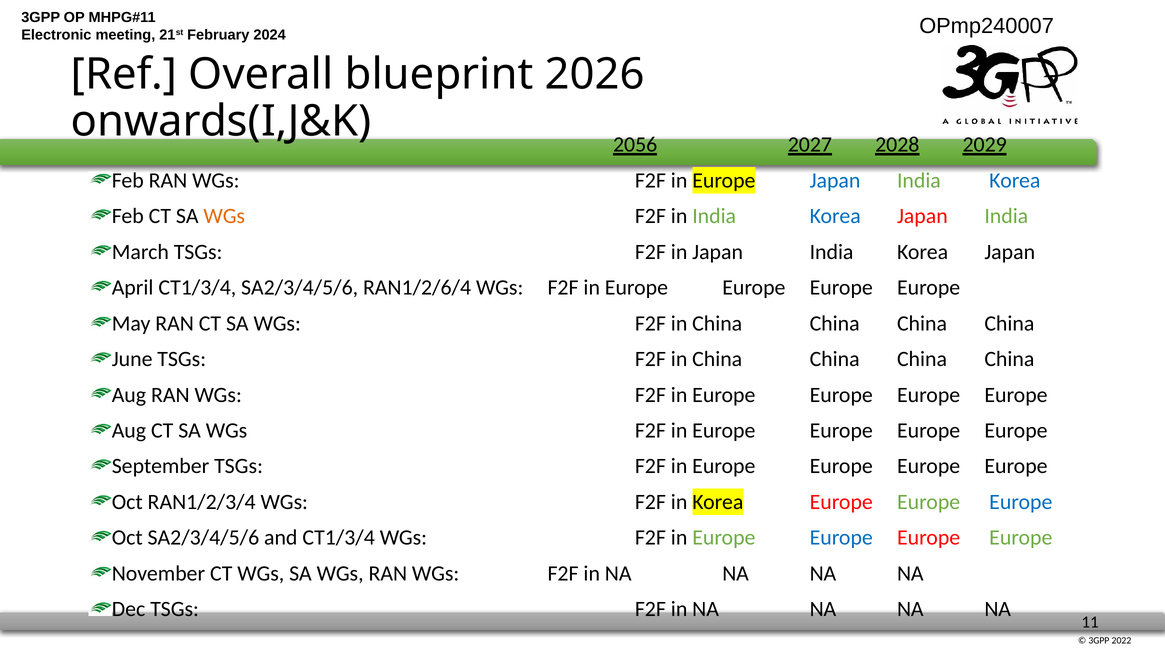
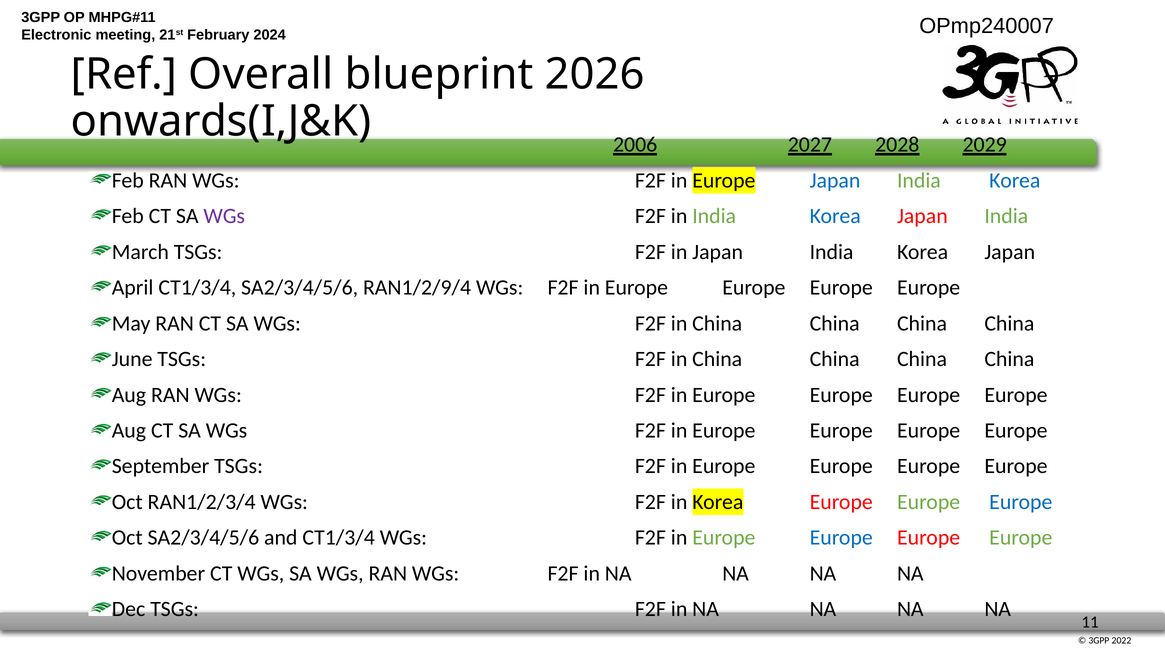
2056: 2056 -> 2006
WGs at (224, 216) colour: orange -> purple
RAN1/2/6/4: RAN1/2/6/4 -> RAN1/2/9/4
